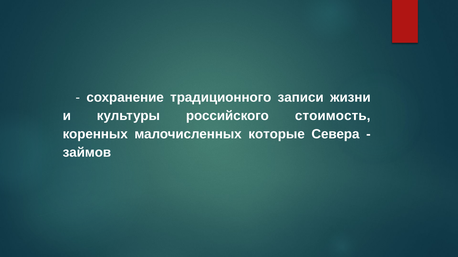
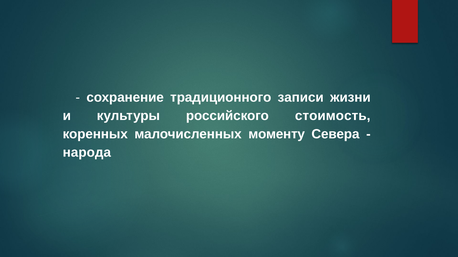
которые: которые -> моменту
займов: займов -> народа
